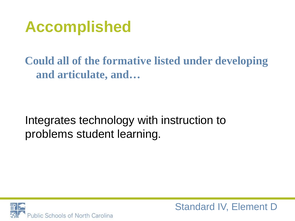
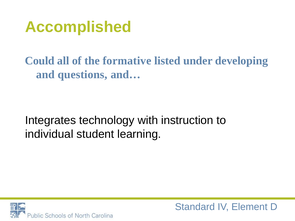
articulate: articulate -> questions
problems: problems -> individual
